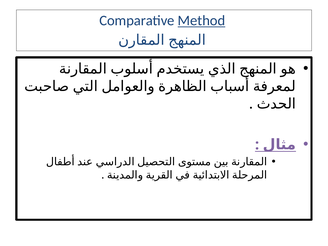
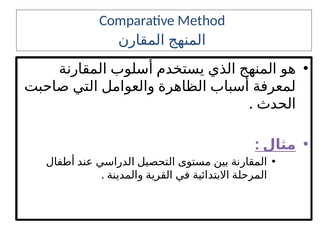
Method underline: present -> none
